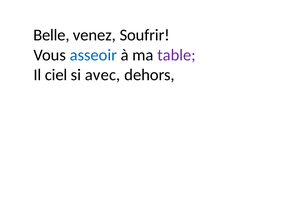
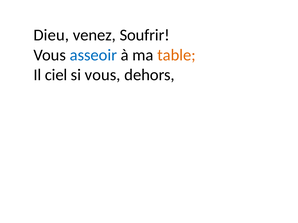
Belle: Belle -> Dieu
table colour: purple -> orange
si avec: avec -> vous
